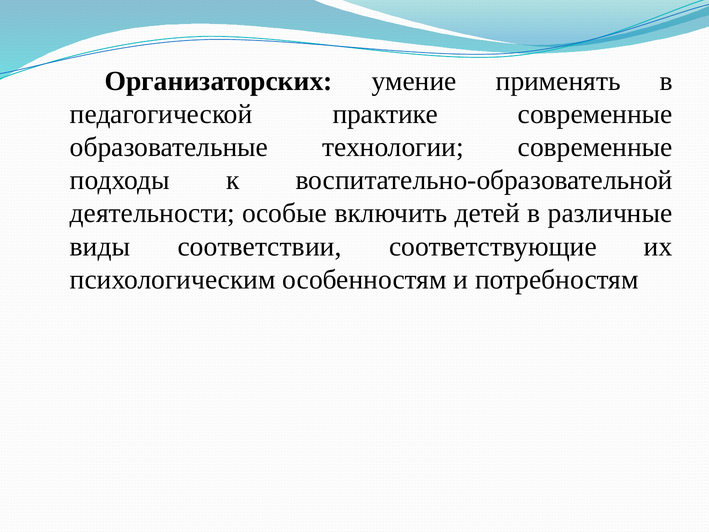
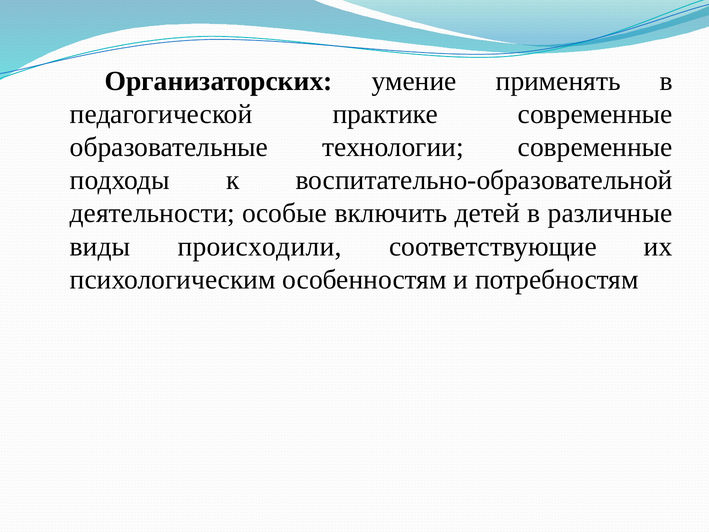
соответствии: соответствии -> происходили
